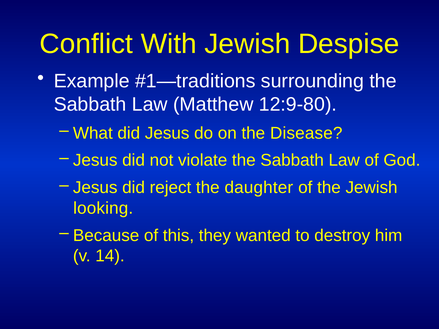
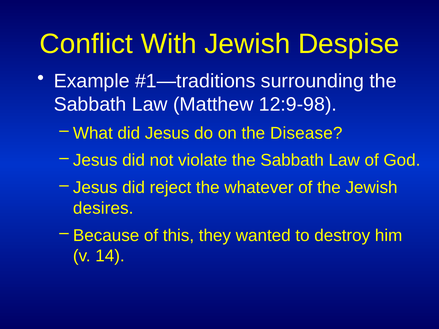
12:9-80: 12:9-80 -> 12:9-98
daughter: daughter -> whatever
looking: looking -> desires
